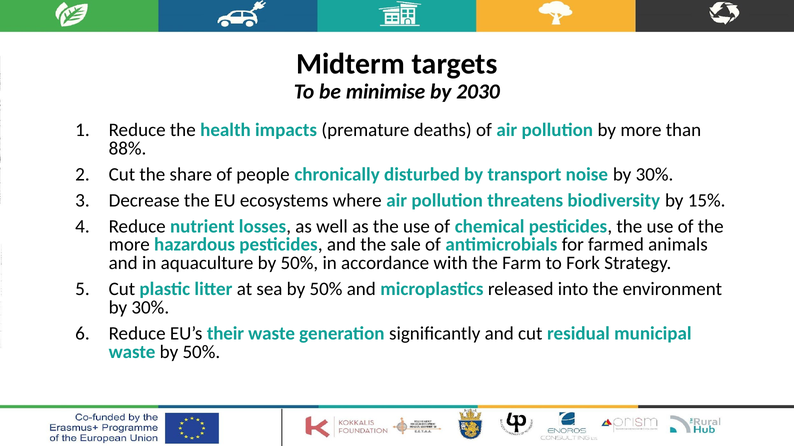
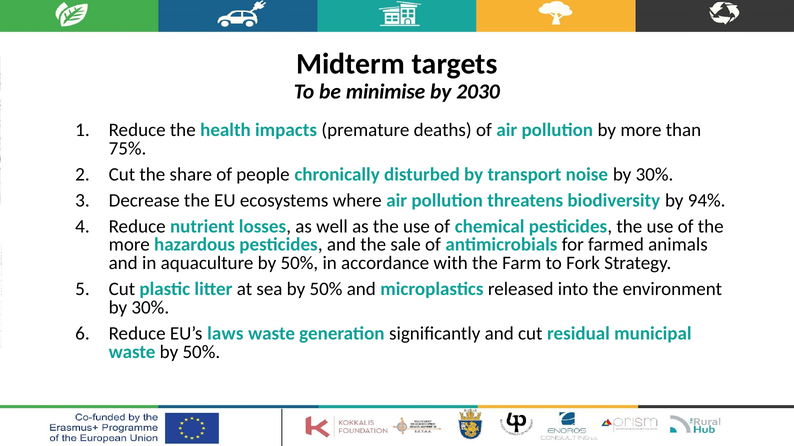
88%: 88% -> 75%
15%: 15% -> 94%
their: their -> laws
